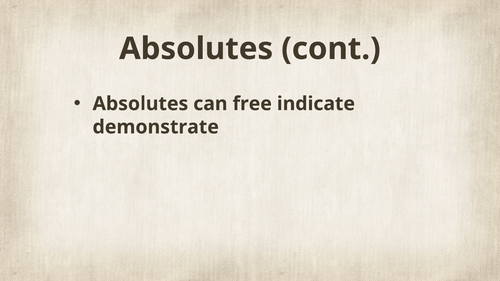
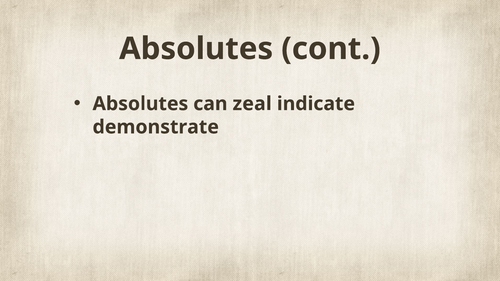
free: free -> zeal
